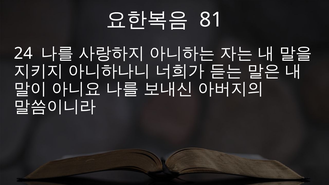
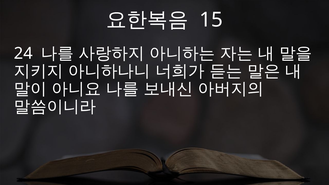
81: 81 -> 15
